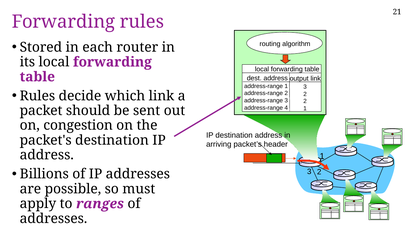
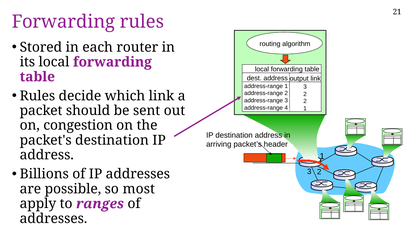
must: must -> most
